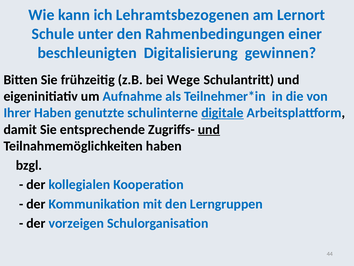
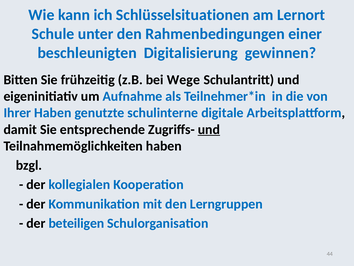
Lehramtsbezogenen: Lehramtsbezogenen -> Schlüsselsituationen
digitale underline: present -> none
vorzeigen: vorzeigen -> beteiligen
